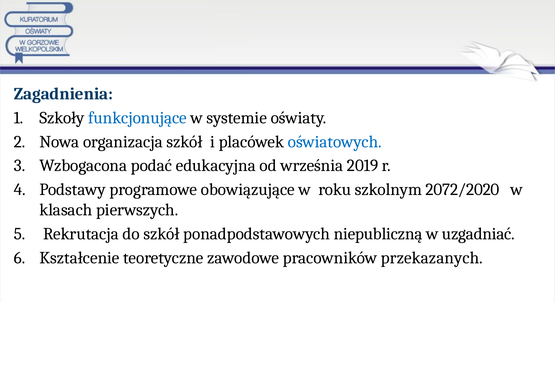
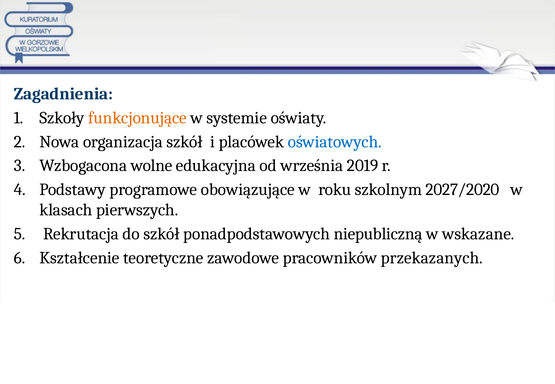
funkcjonujące colour: blue -> orange
podać: podać -> wolne
2072/2020: 2072/2020 -> 2027/2020
uzgadniać: uzgadniać -> wskazane
